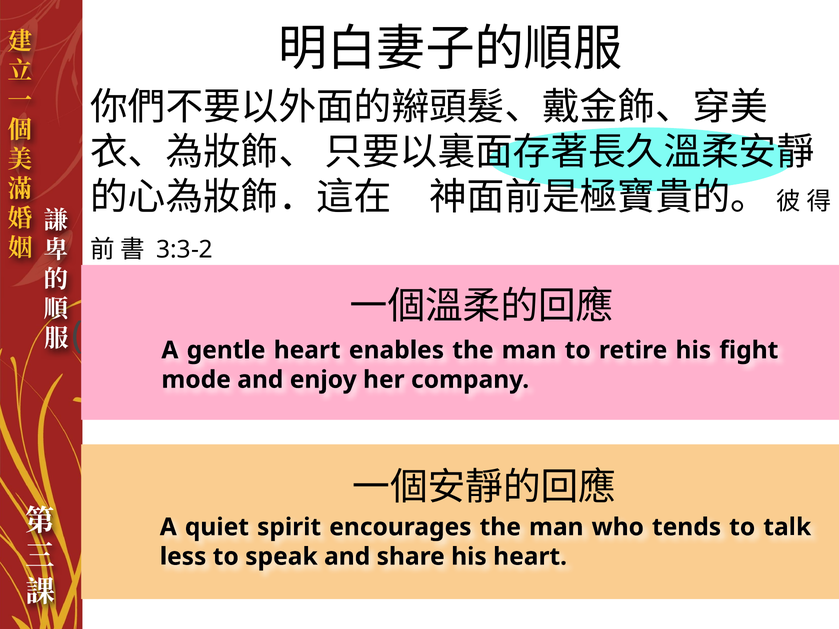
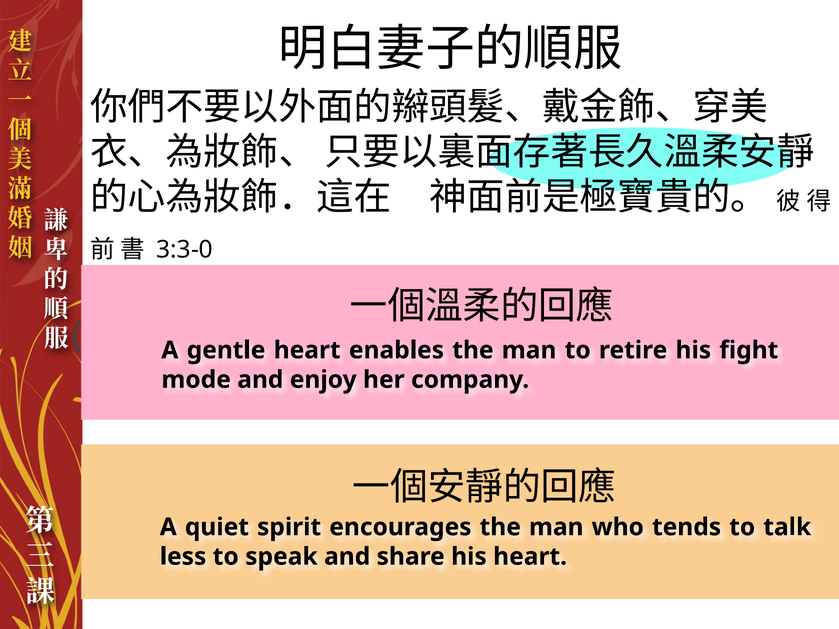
3:3-2: 3:3-2 -> 3:3-0
